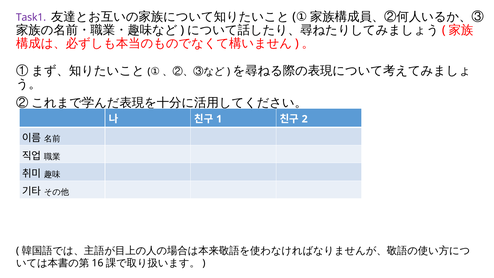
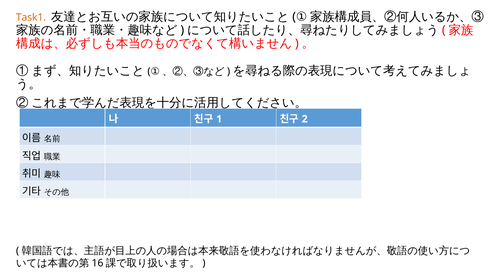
Task1 colour: purple -> orange
